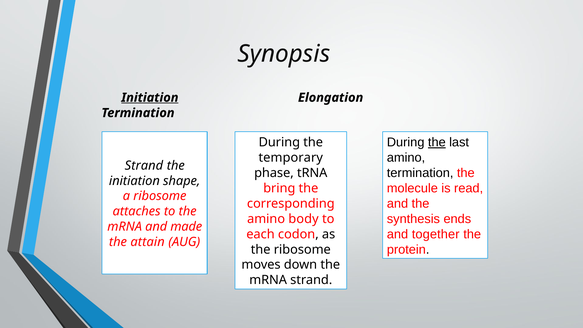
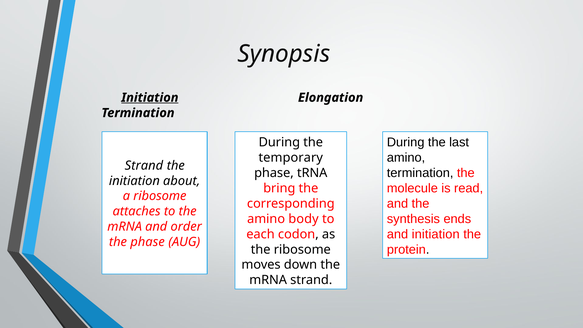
the at (437, 142) underline: present -> none
shape: shape -> about
made: made -> order
and together: together -> initiation
the attain: attain -> phase
